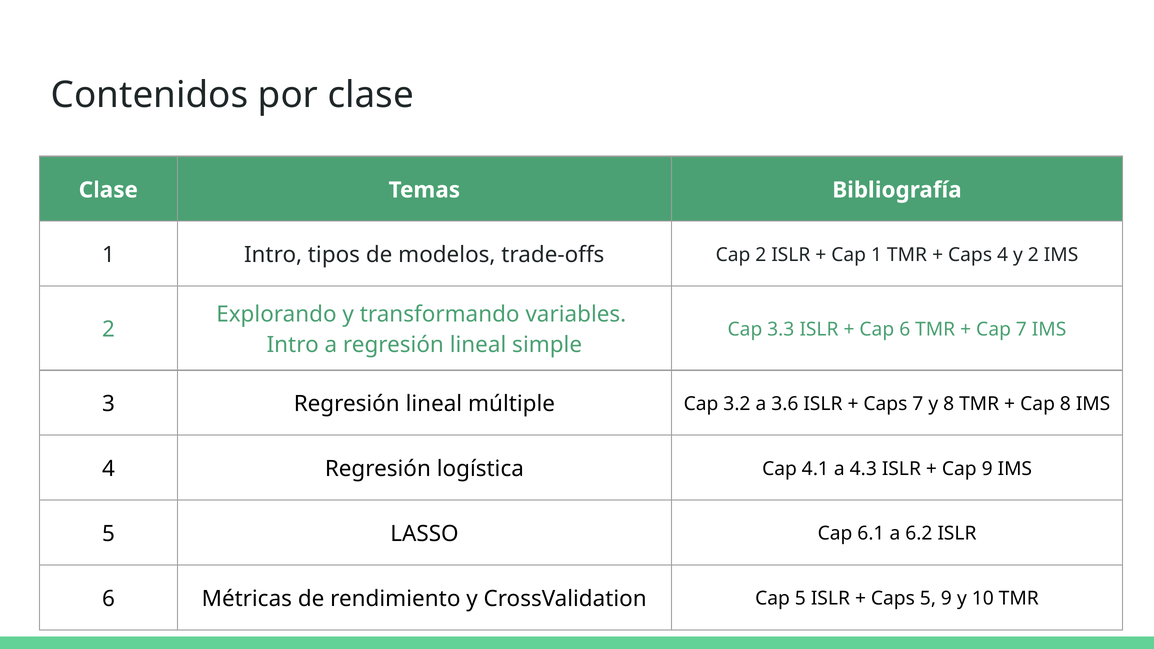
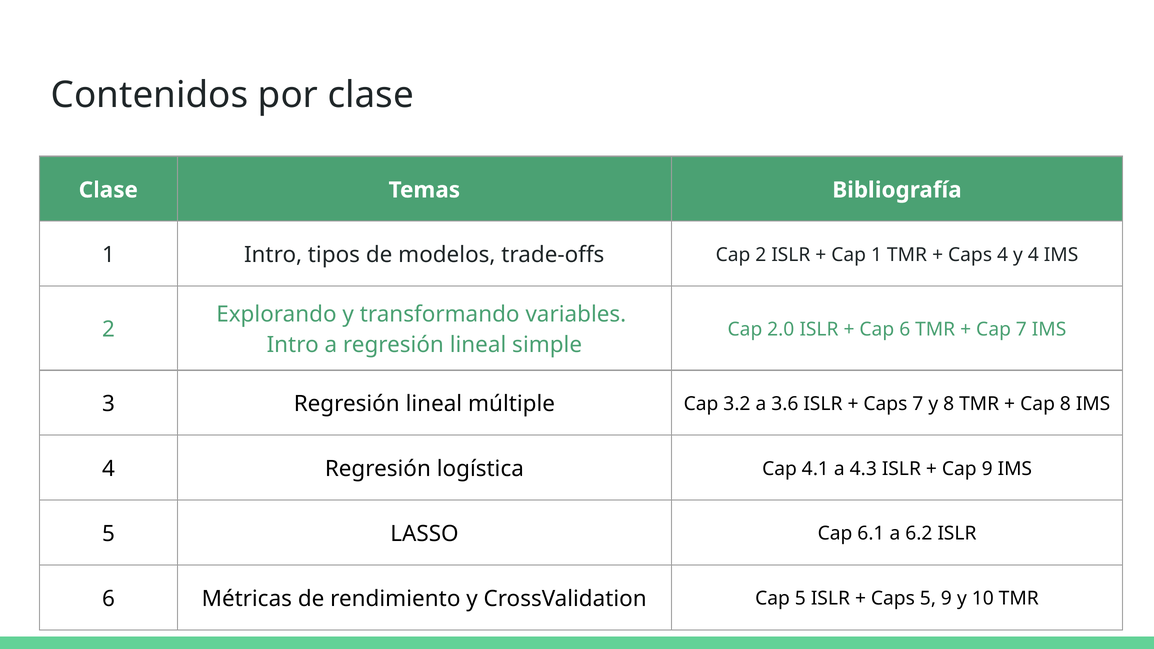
y 2: 2 -> 4
3.3: 3.3 -> 2.0
